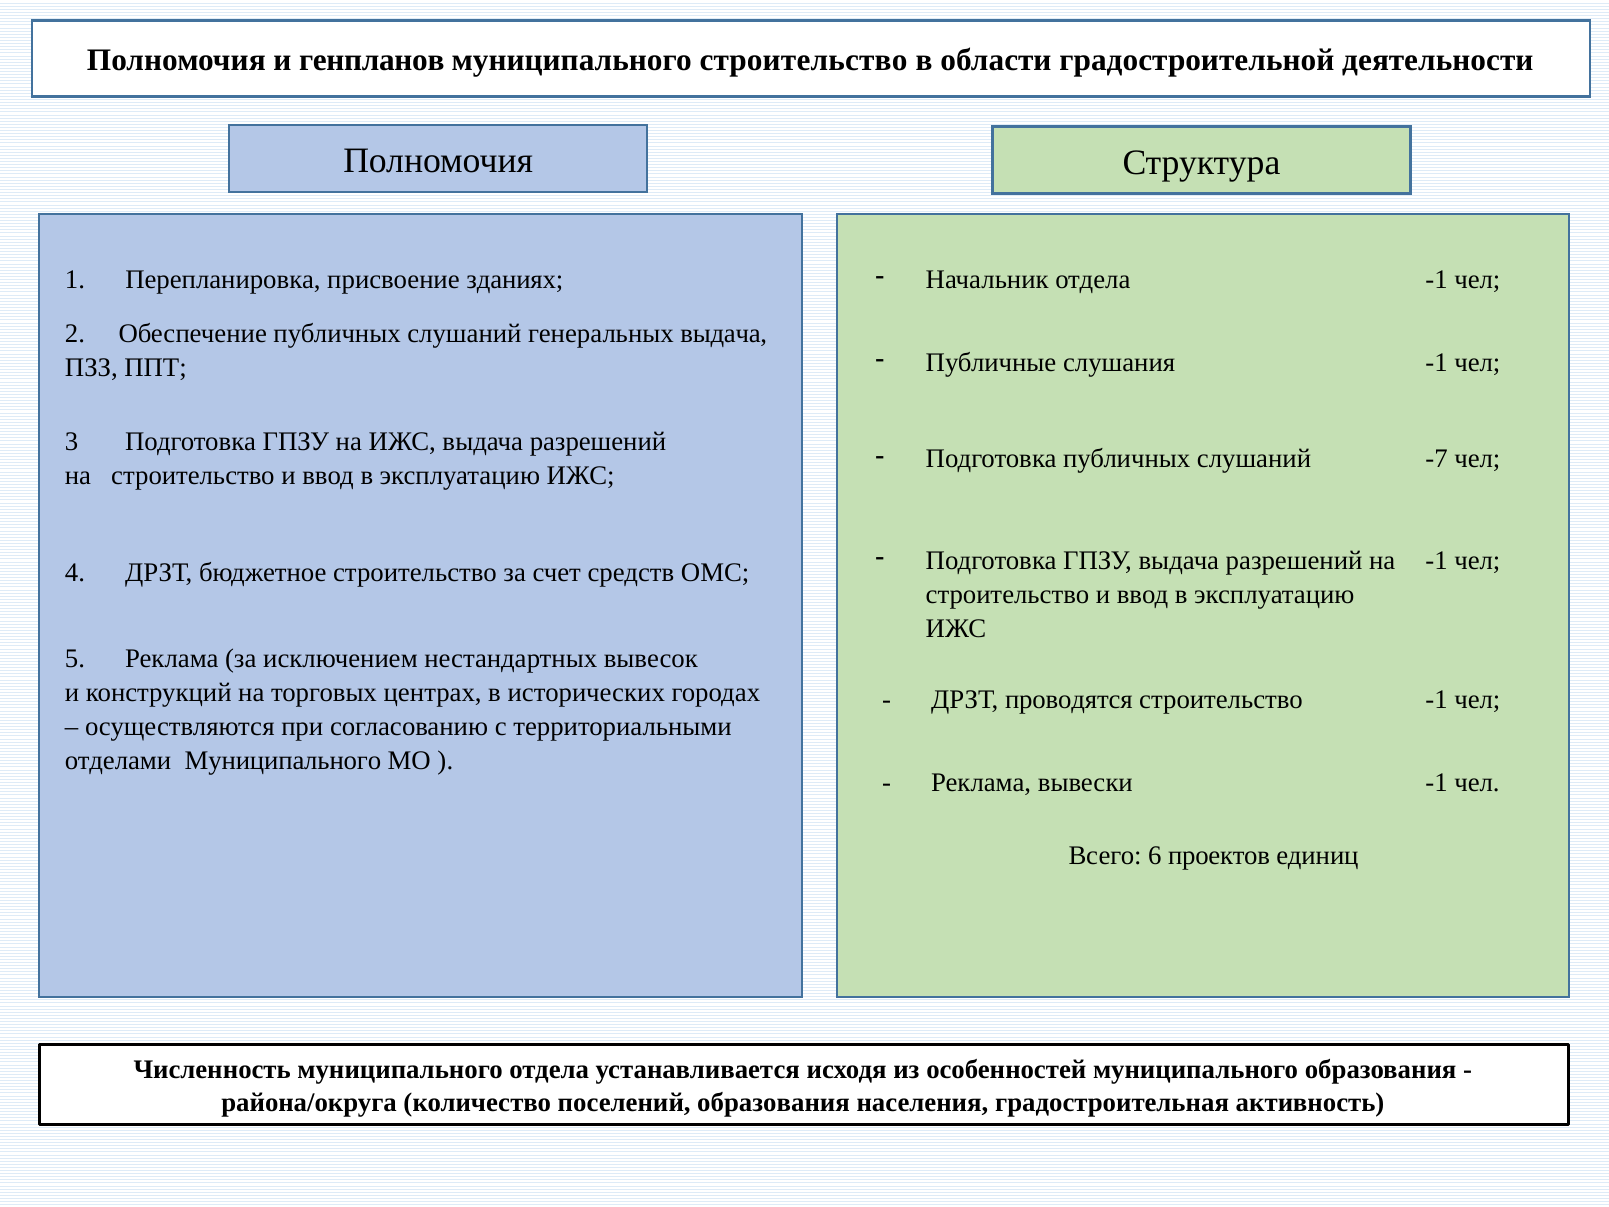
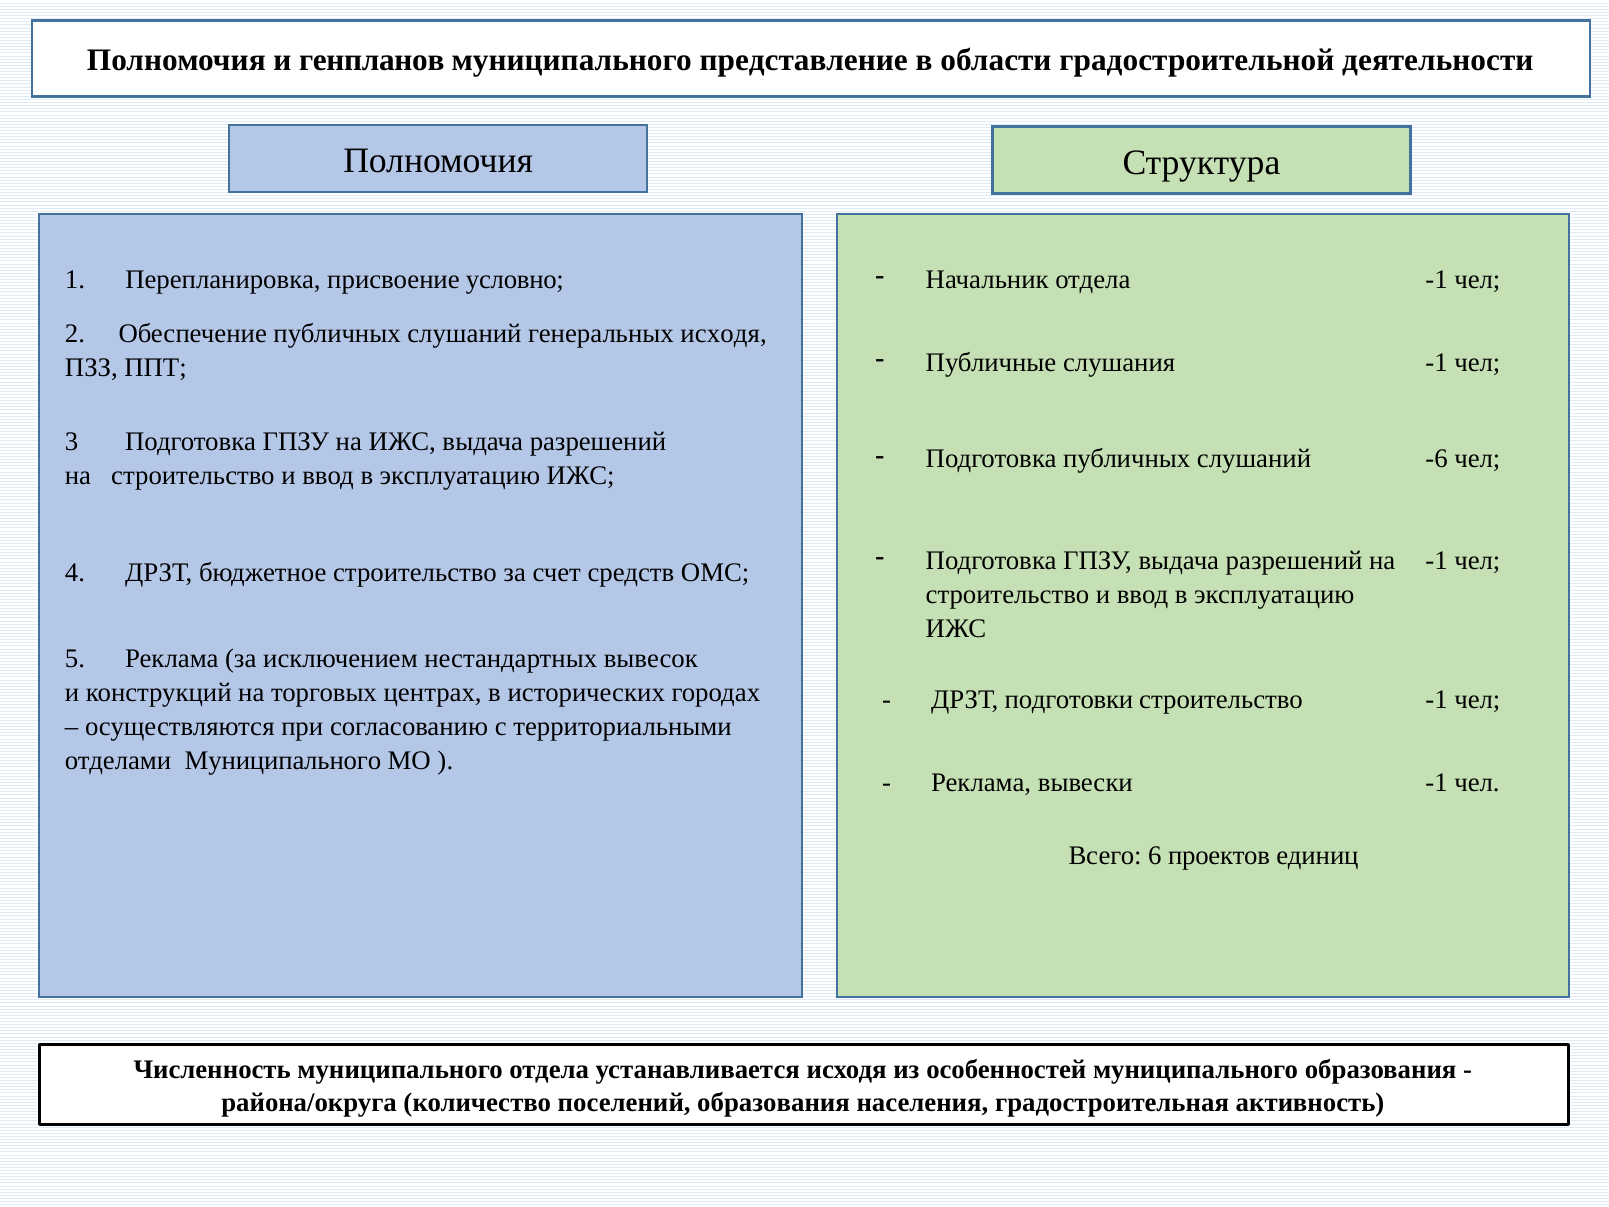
муниципального строительство: строительство -> представление
зданиях: зданиях -> условно
генеральных выдача: выдача -> исходя
-7: -7 -> -6
проводятся: проводятся -> подготовки
